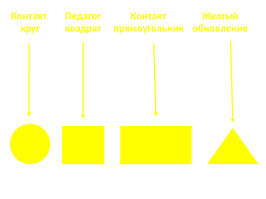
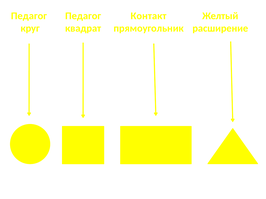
Контакт at (29, 16): Контакт -> Педагог
обновление: обновление -> расширение
